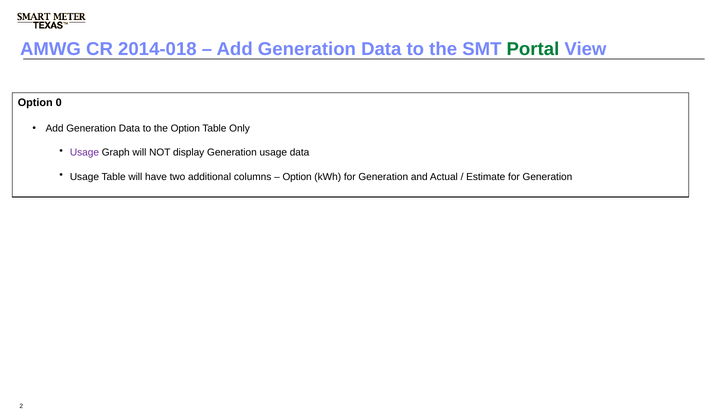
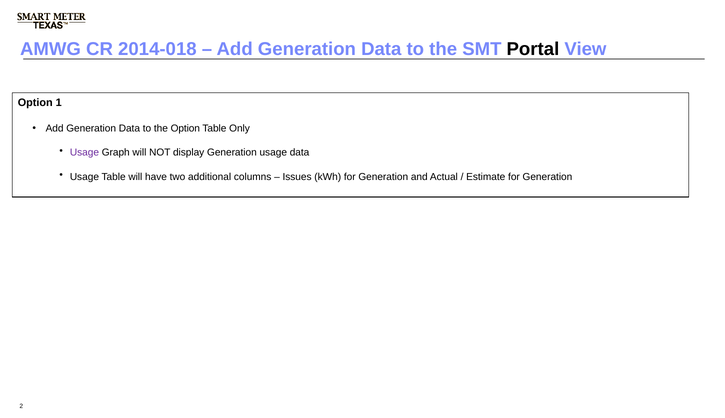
Portal colour: green -> black
0: 0 -> 1
Option at (297, 177): Option -> Issues
